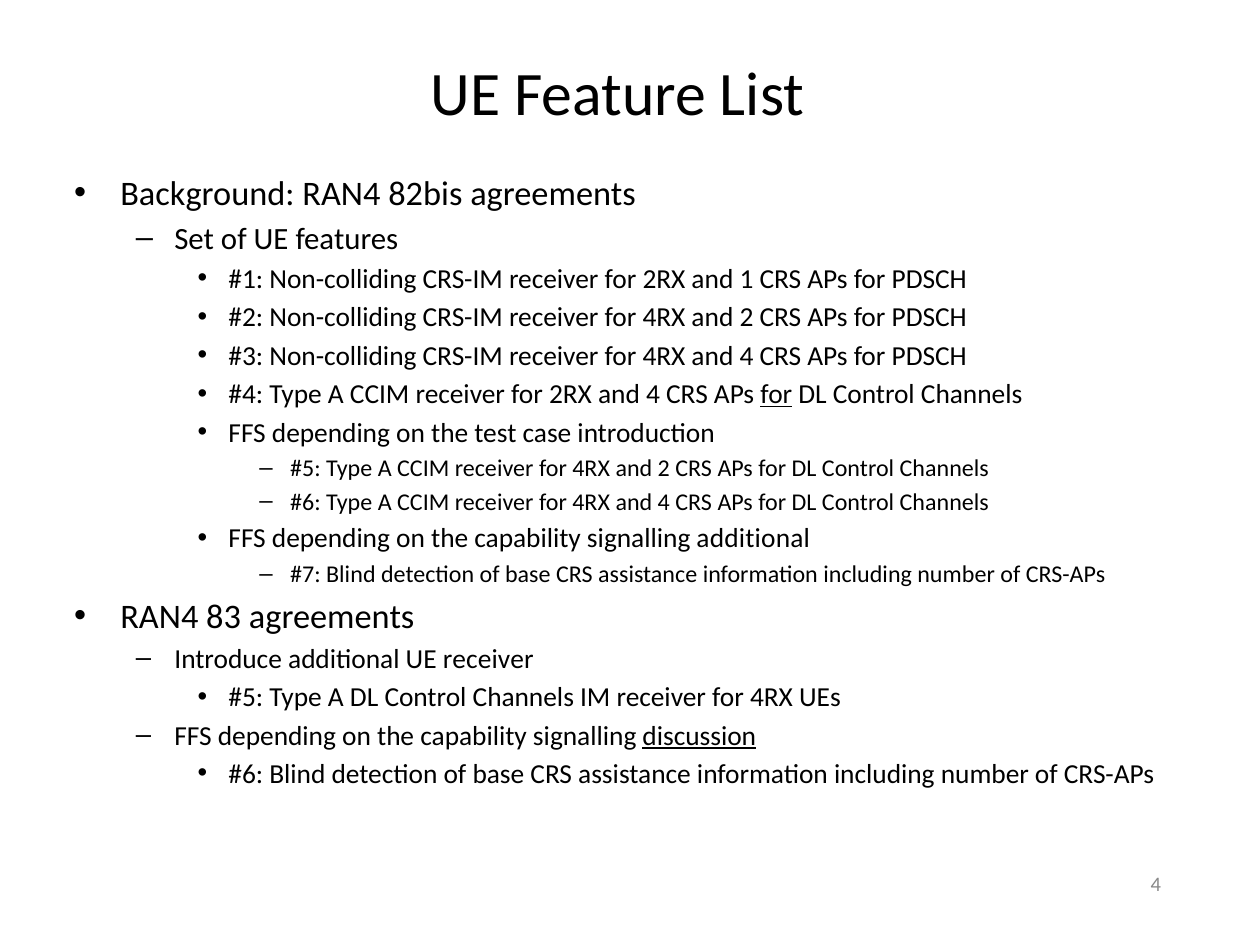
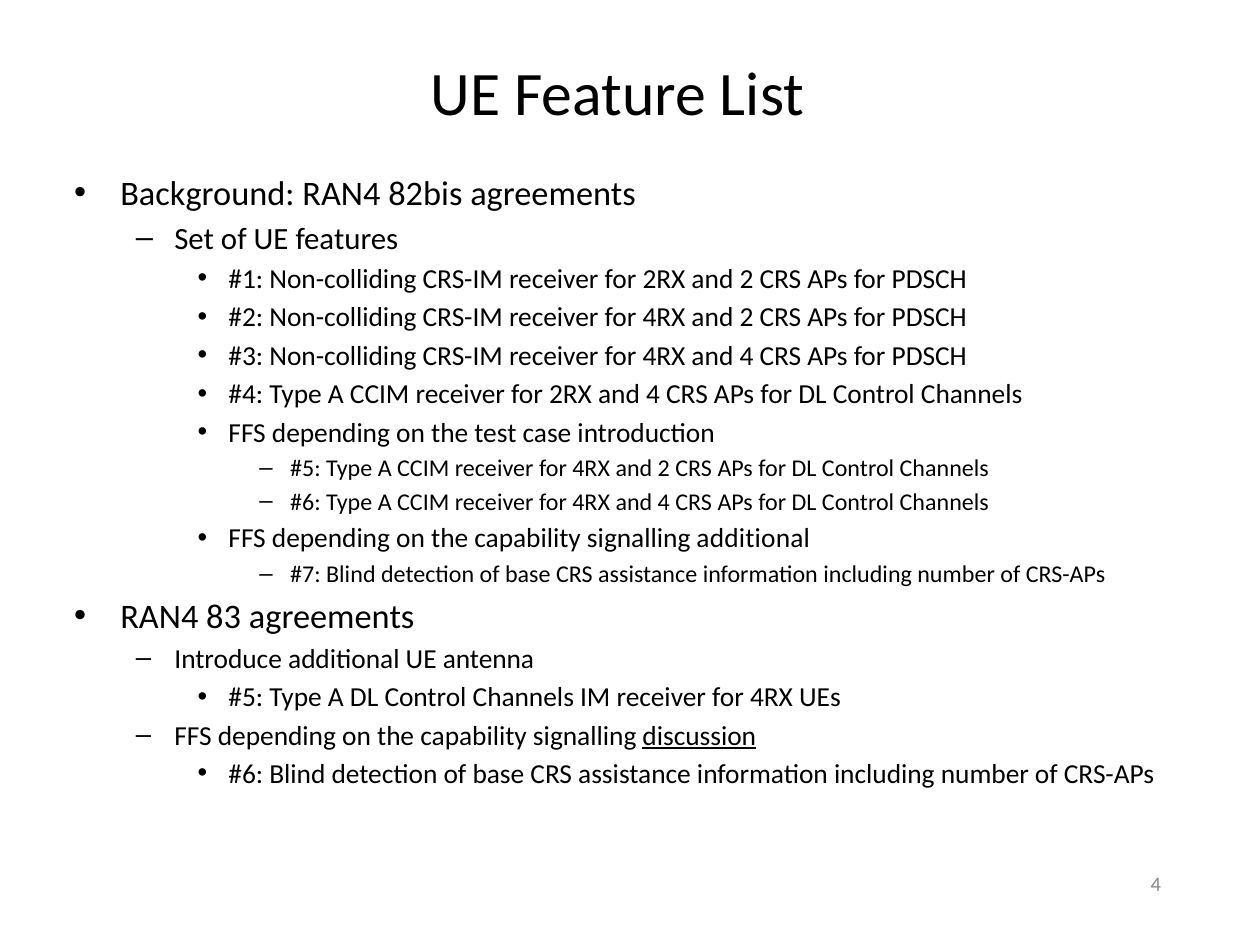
2RX and 1: 1 -> 2
for at (776, 394) underline: present -> none
UE receiver: receiver -> antenna
